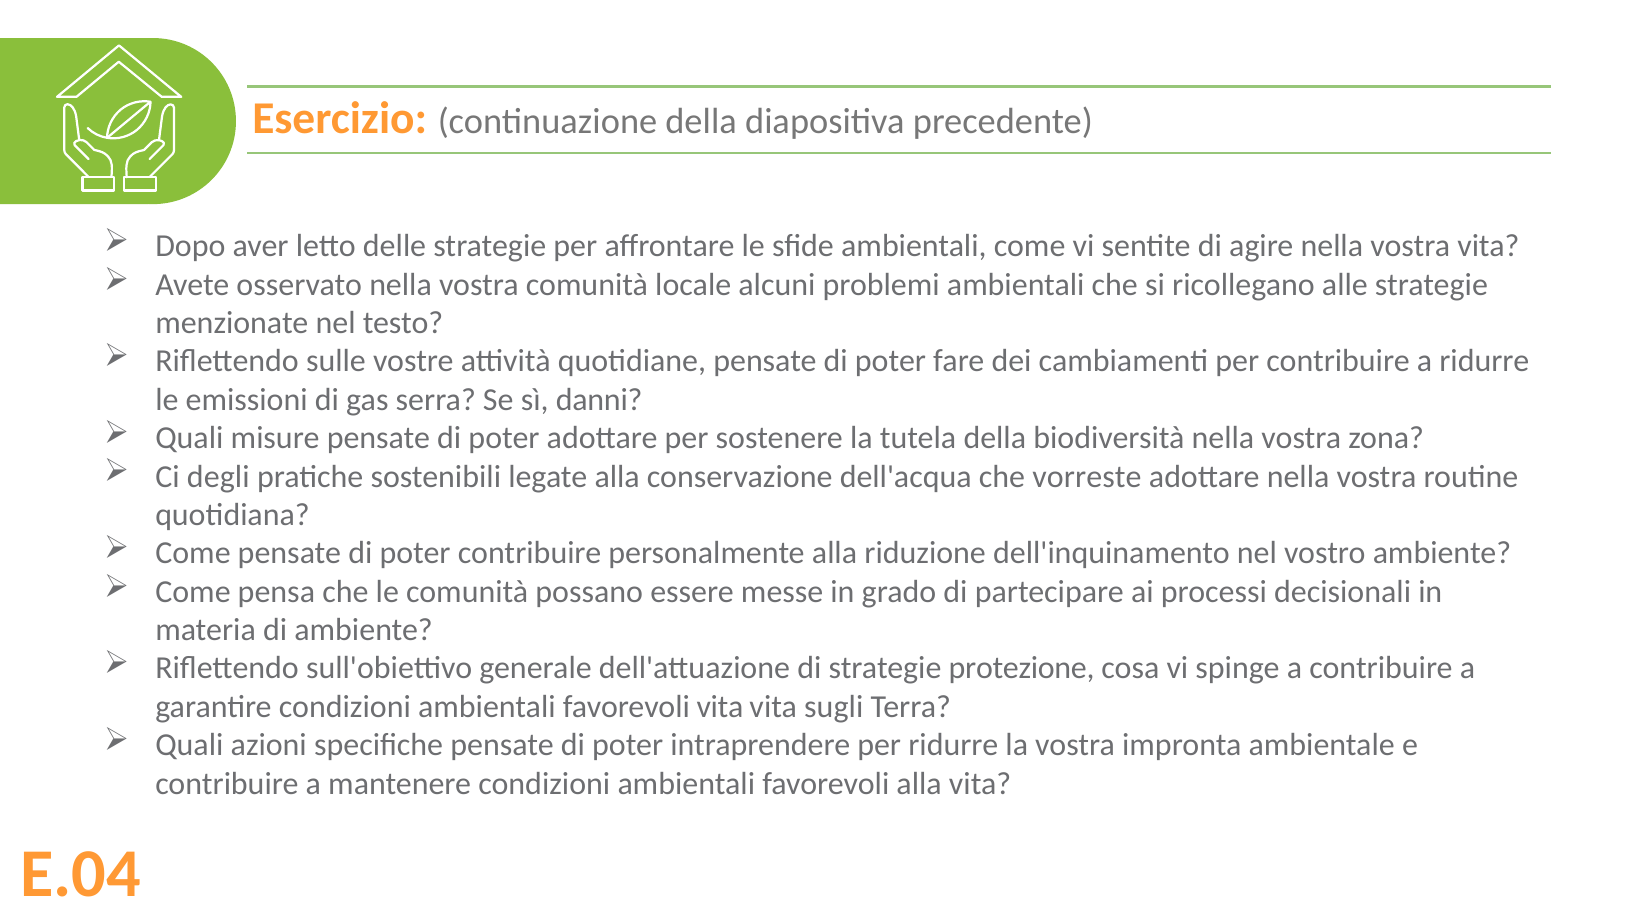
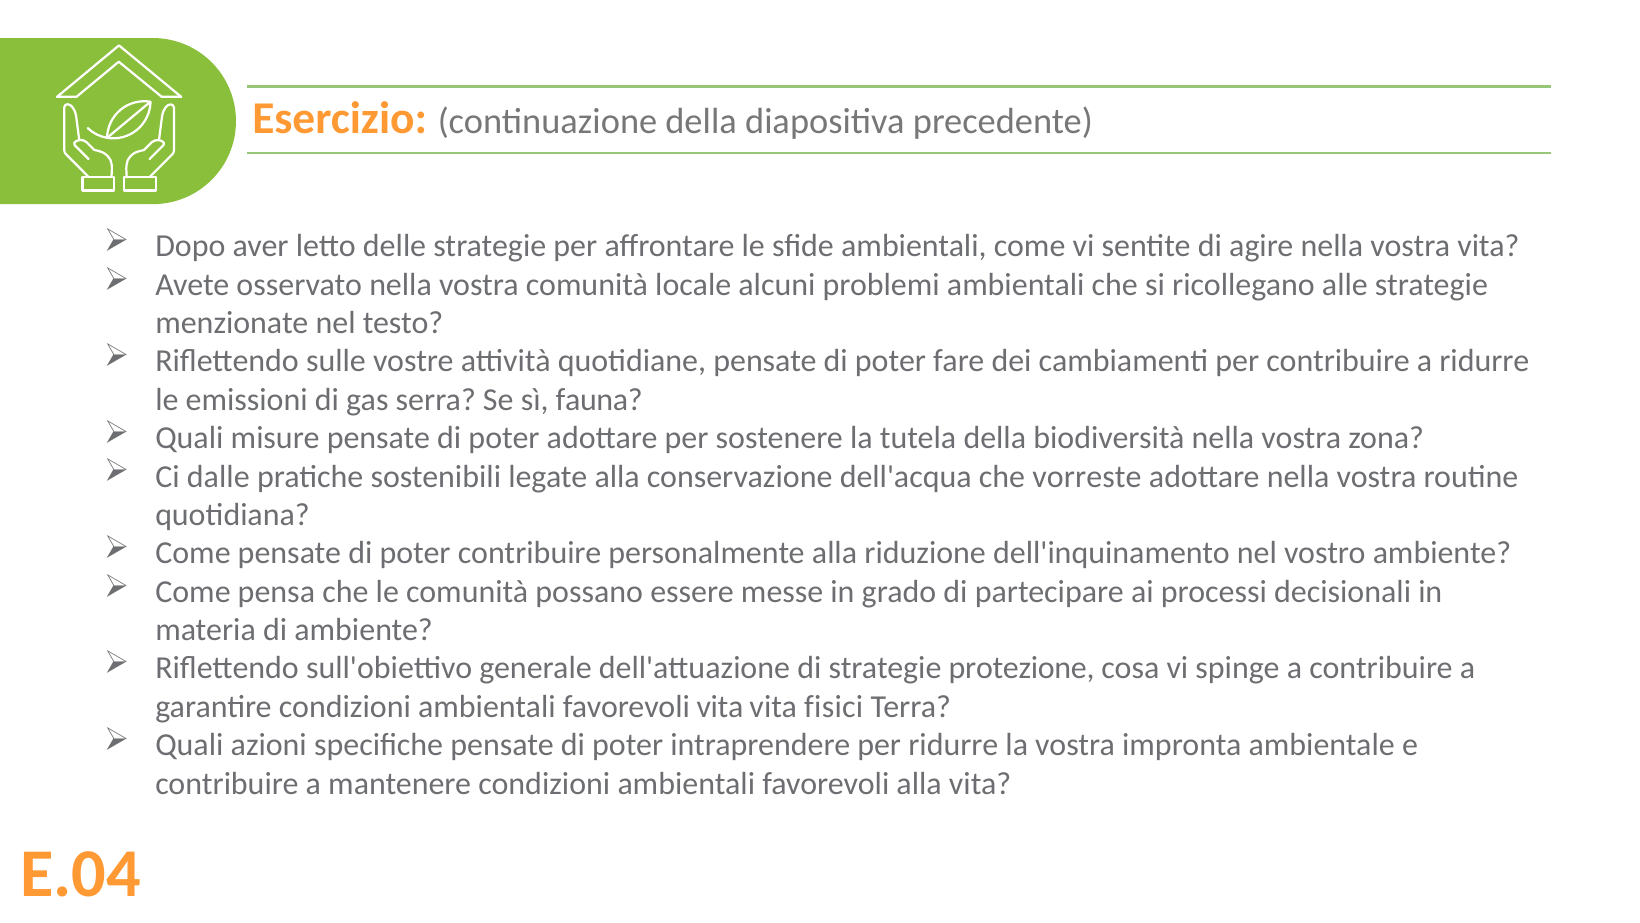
danni: danni -> fauna
degli: degli -> dalle
sugli: sugli -> fisici
